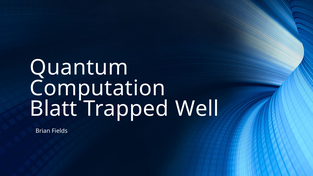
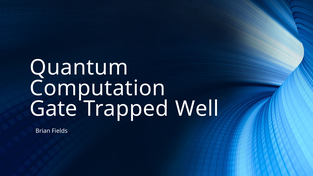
Blatt: Blatt -> Gate
